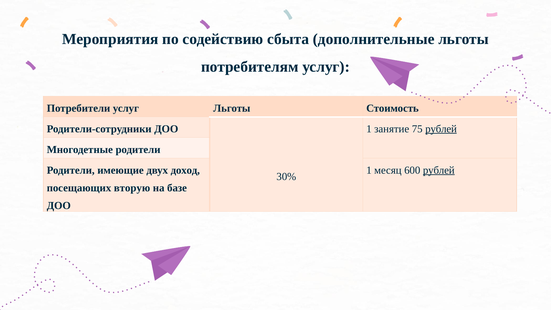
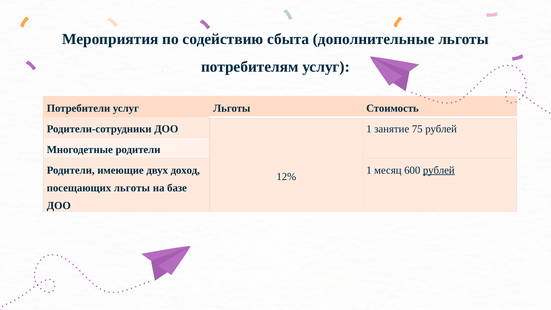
рублей at (441, 129) underline: present -> none
30%: 30% -> 12%
посещающих вторую: вторую -> льготы
